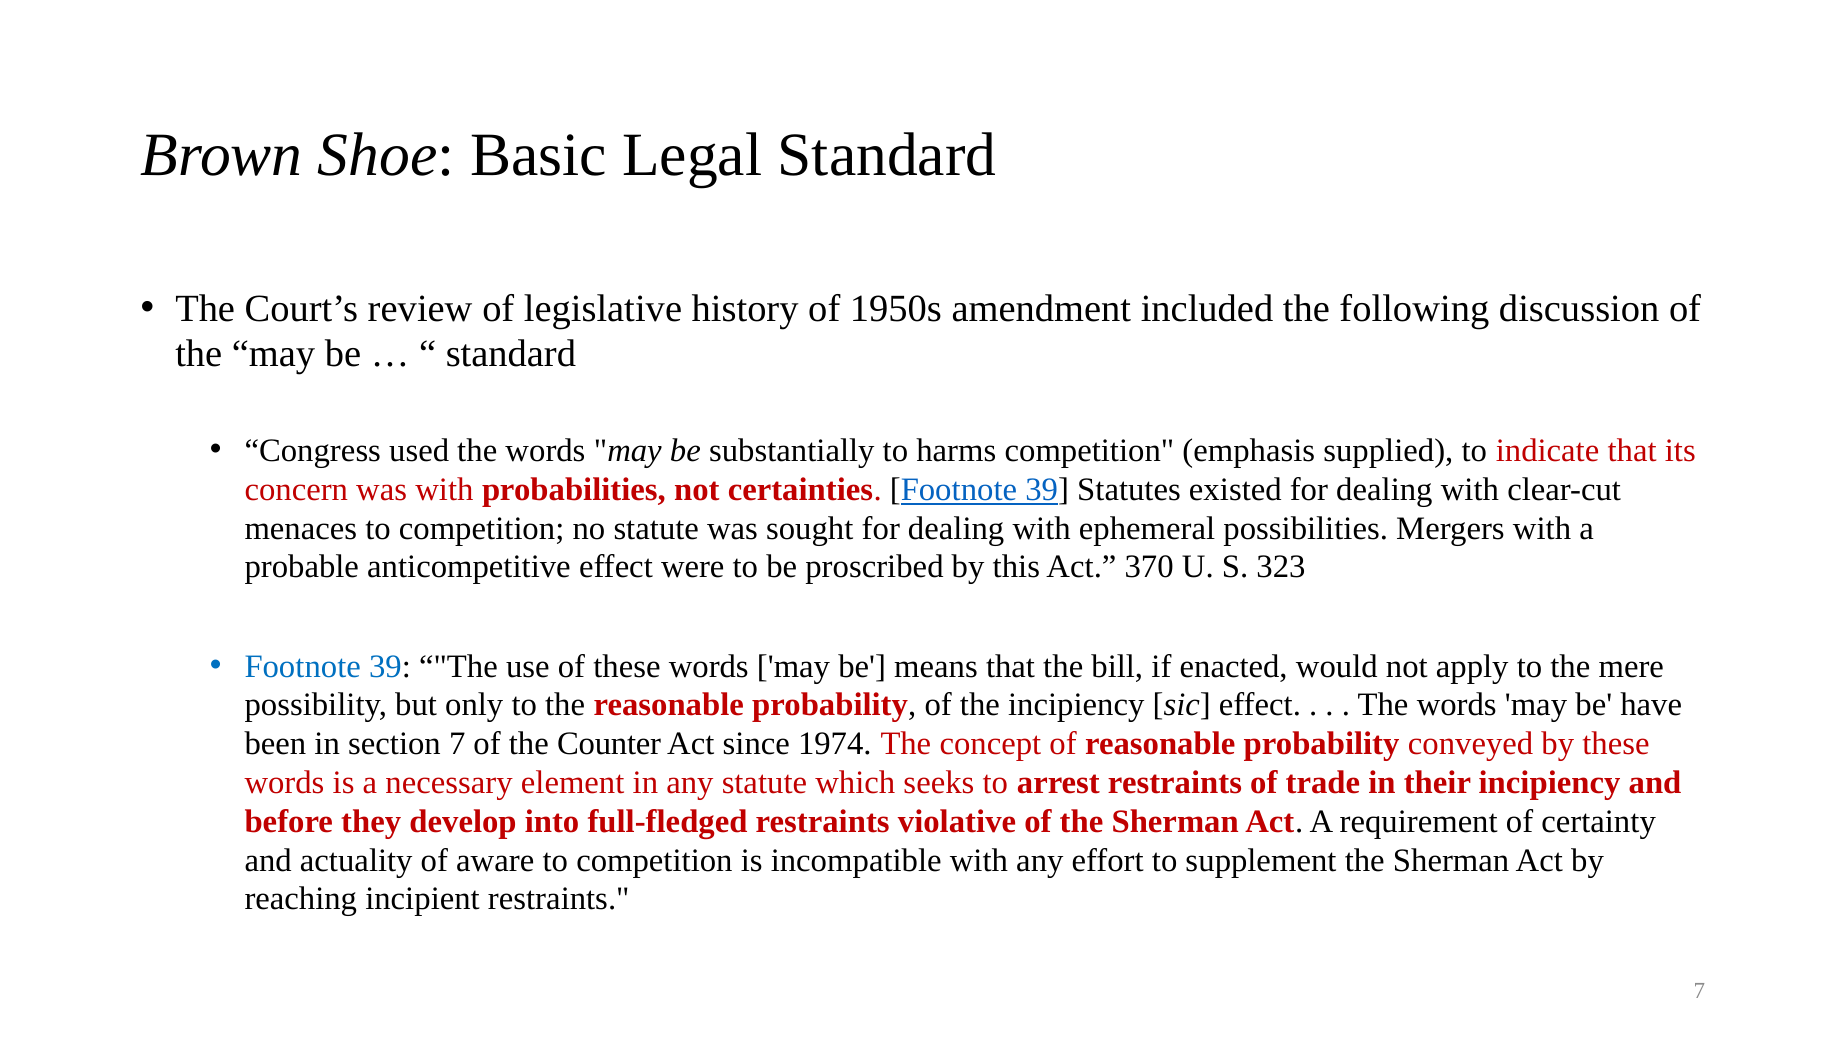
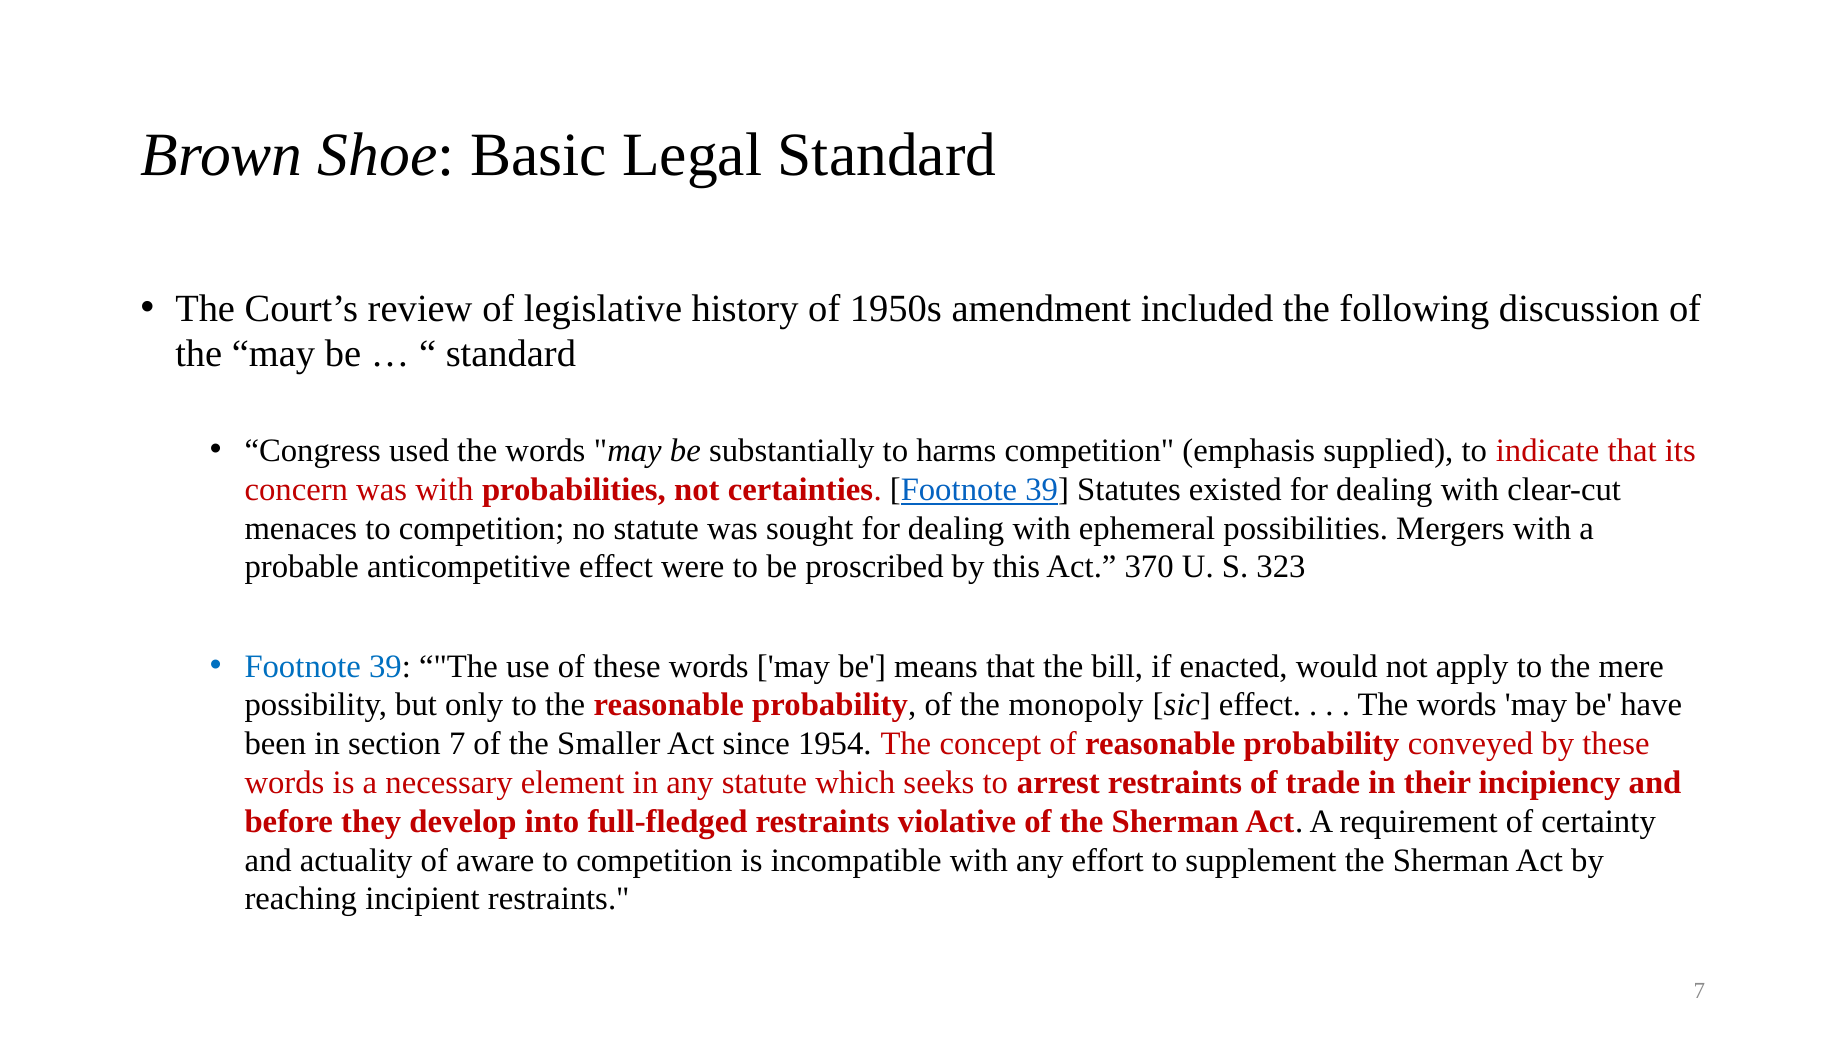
the incipiency: incipiency -> monopoly
Counter: Counter -> Smaller
1974: 1974 -> 1954
